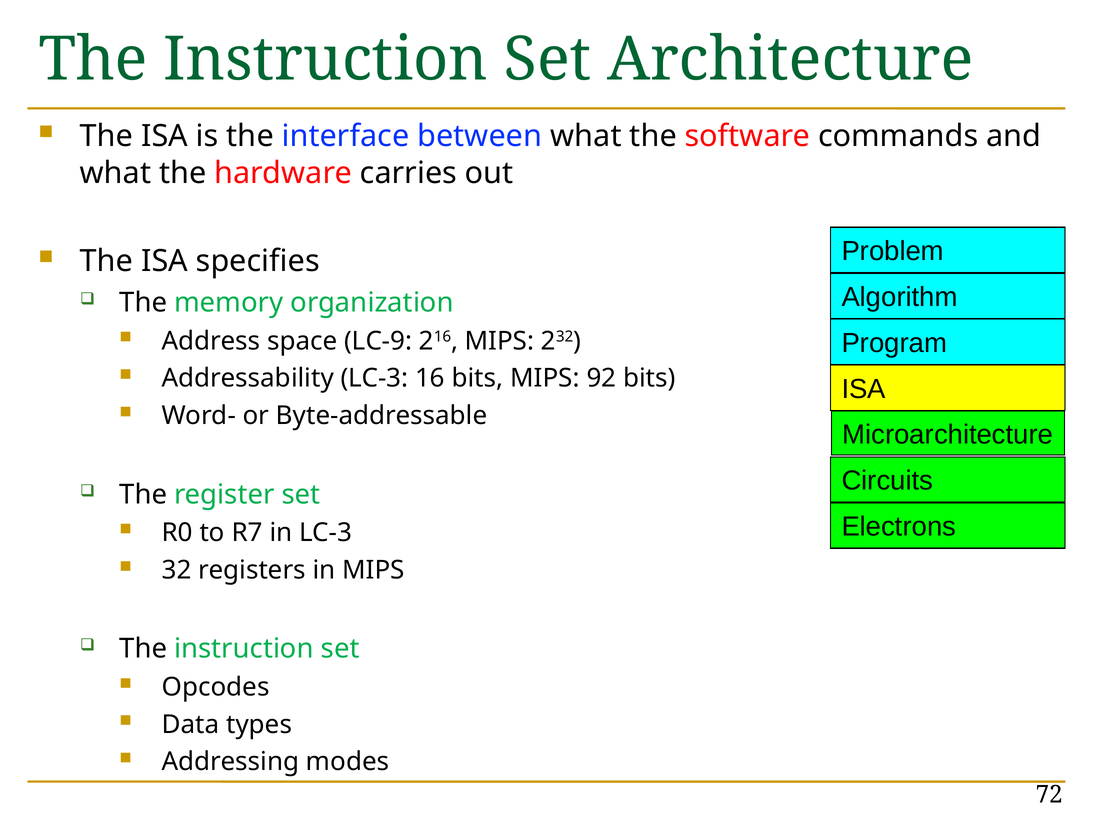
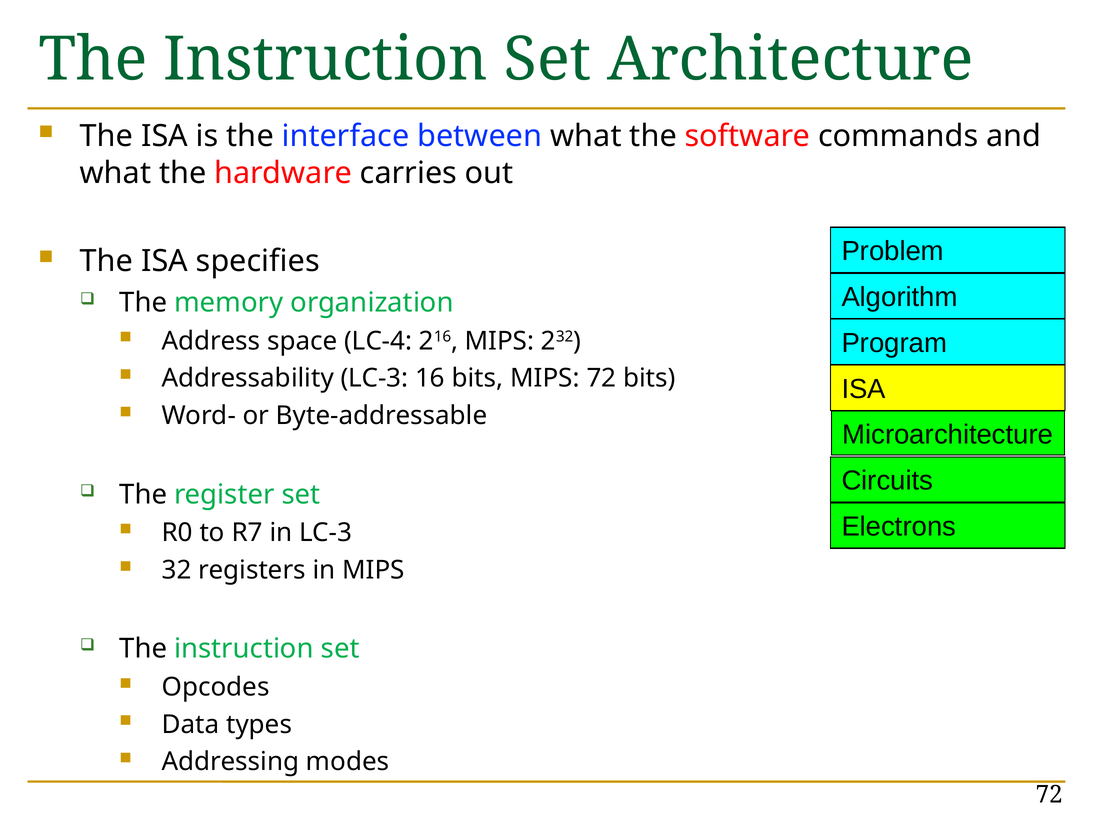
LC-9: LC-9 -> LC-4
MIPS 92: 92 -> 72
